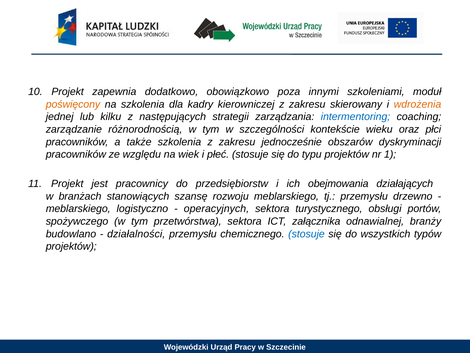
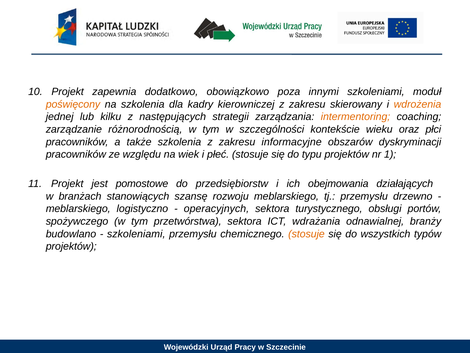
intermentoring colour: blue -> orange
jednocześnie: jednocześnie -> informacyjne
pracownicy: pracownicy -> pomostowe
załącznika: załącznika -> wdrażania
działalności at (136, 234): działalności -> szkoleniami
stosuje at (306, 234) colour: blue -> orange
